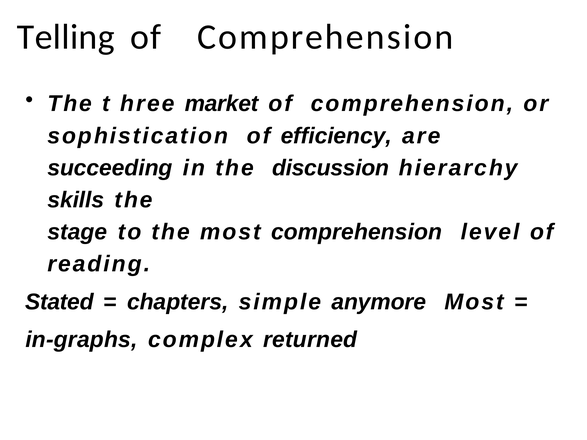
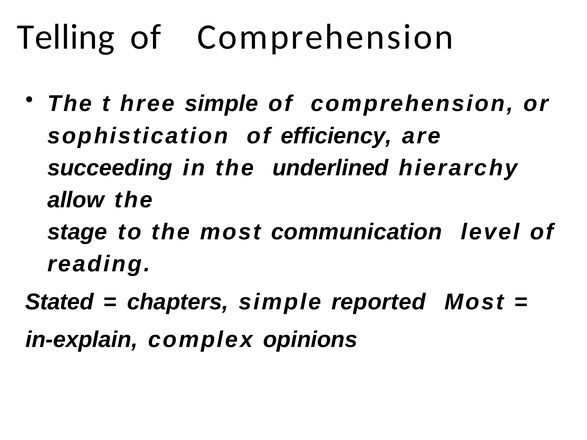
hree market: market -> simple
discussion: discussion -> underlined
skills: skills -> allow
most comprehension: comprehension -> communication
anymore: anymore -> reported
in-graphs: in-graphs -> in-explain
returned: returned -> opinions
